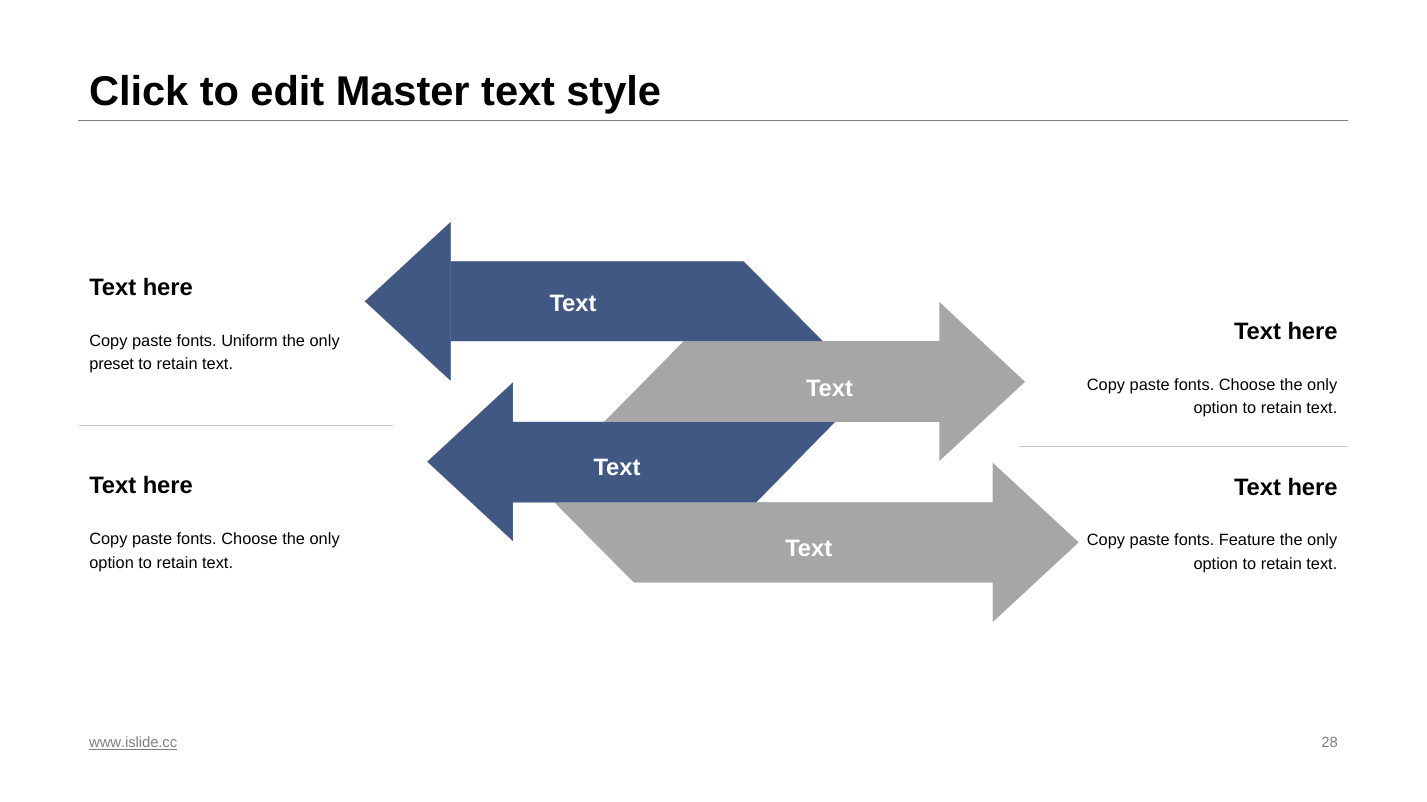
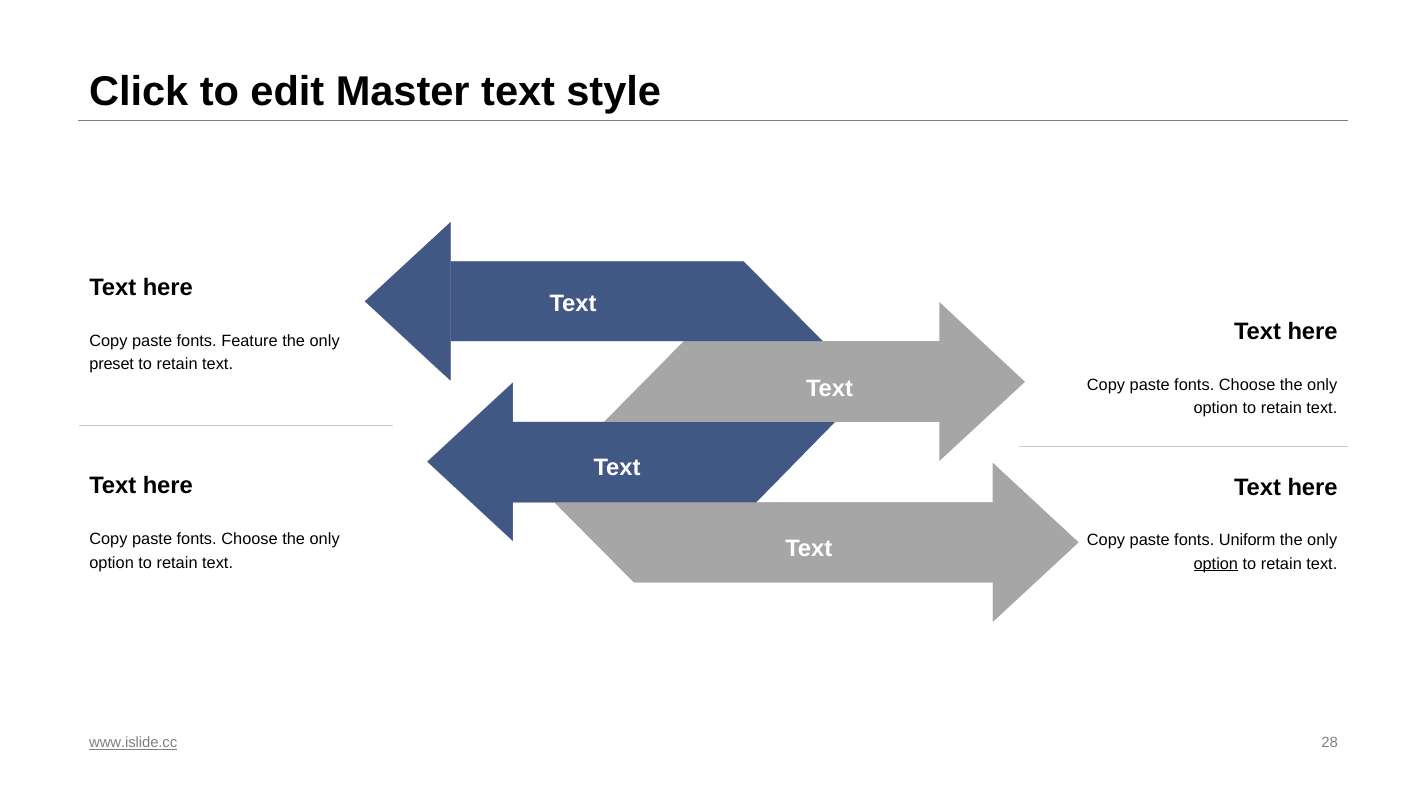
Uniform: Uniform -> Feature
Feature: Feature -> Uniform
option at (1216, 564) underline: none -> present
